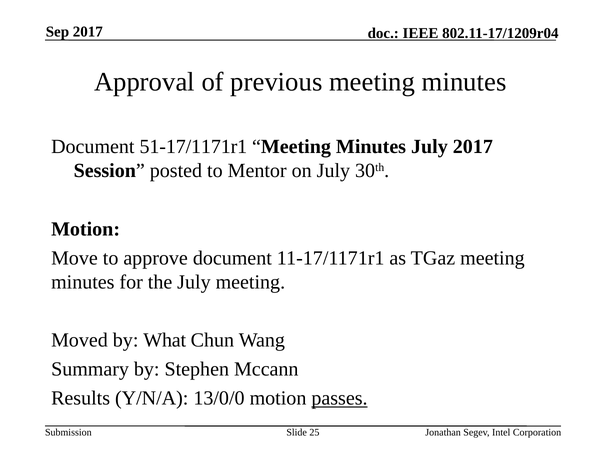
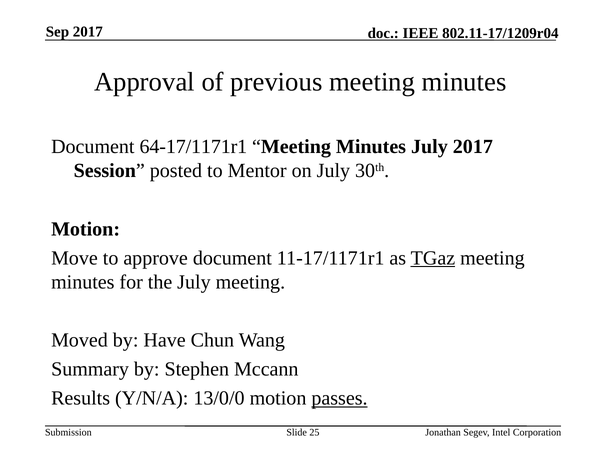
51-17/1171r1: 51-17/1171r1 -> 64-17/1171r1
TGaz underline: none -> present
What: What -> Have
